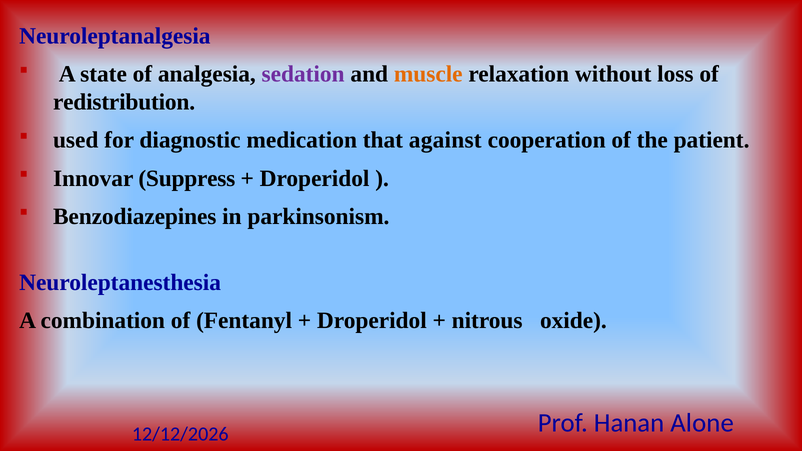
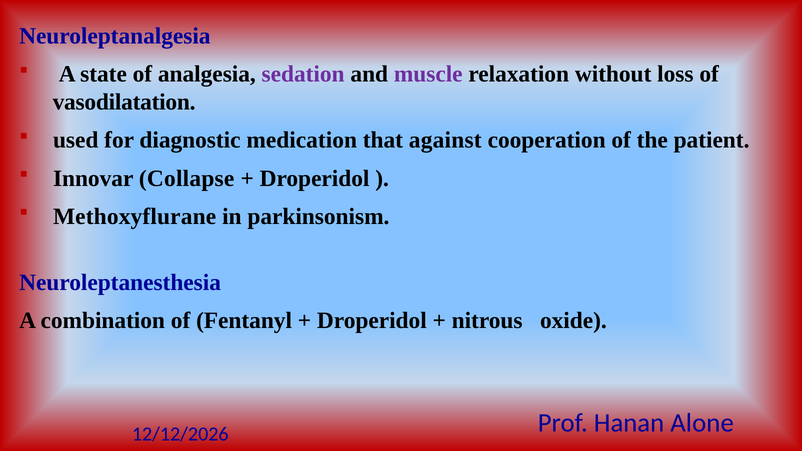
muscle colour: orange -> purple
redistribution: redistribution -> vasodilatation
Suppress: Suppress -> Collapse
Benzodiazepines: Benzodiazepines -> Methoxyflurane
